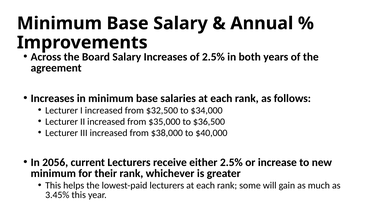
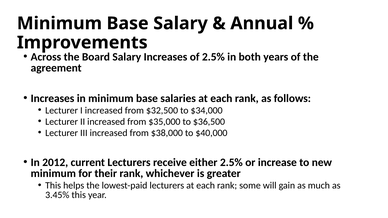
2056: 2056 -> 2012
